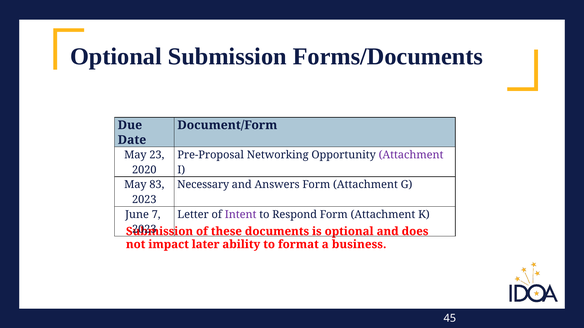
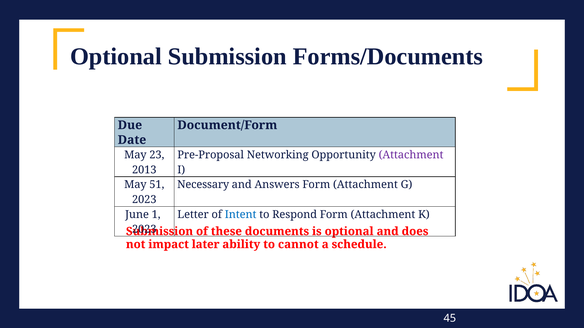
2020: 2020 -> 2013
83: 83 -> 51
7: 7 -> 1
Intent colour: purple -> blue
format: format -> cannot
business: business -> schedule
